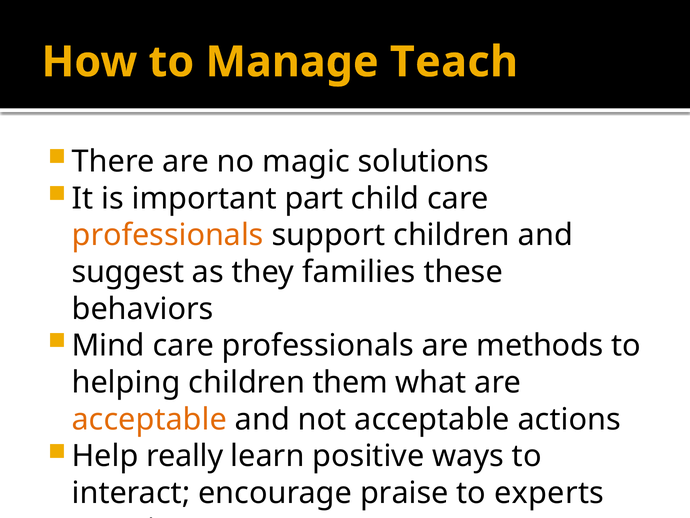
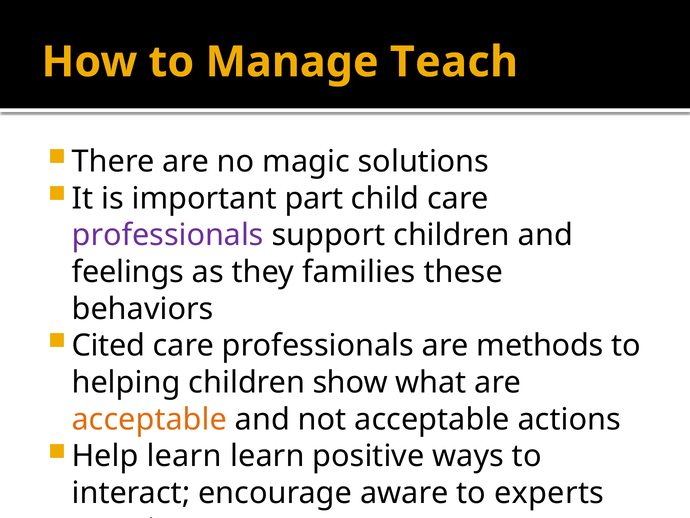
professionals at (168, 235) colour: orange -> purple
suggest: suggest -> feelings
Mind: Mind -> Cited
them: them -> show
Help really: really -> learn
praise: praise -> aware
